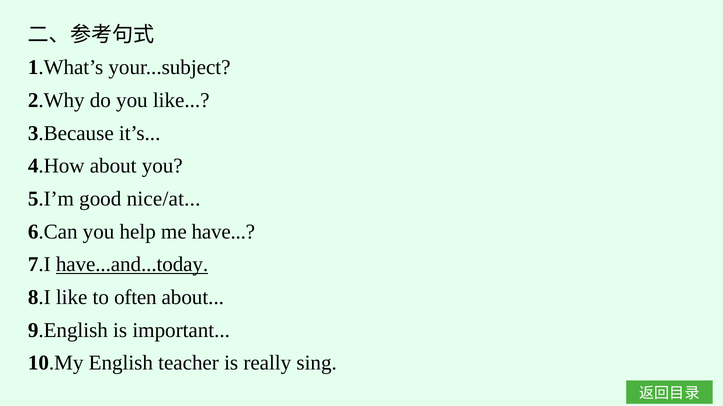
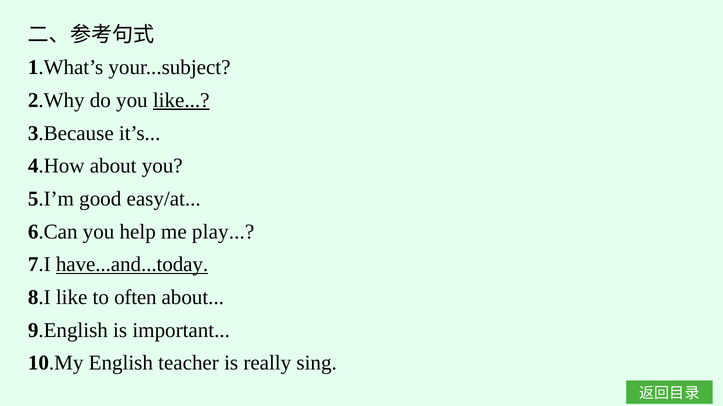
like at (181, 100) underline: none -> present
nice/at: nice/at -> easy/at
have: have -> play
